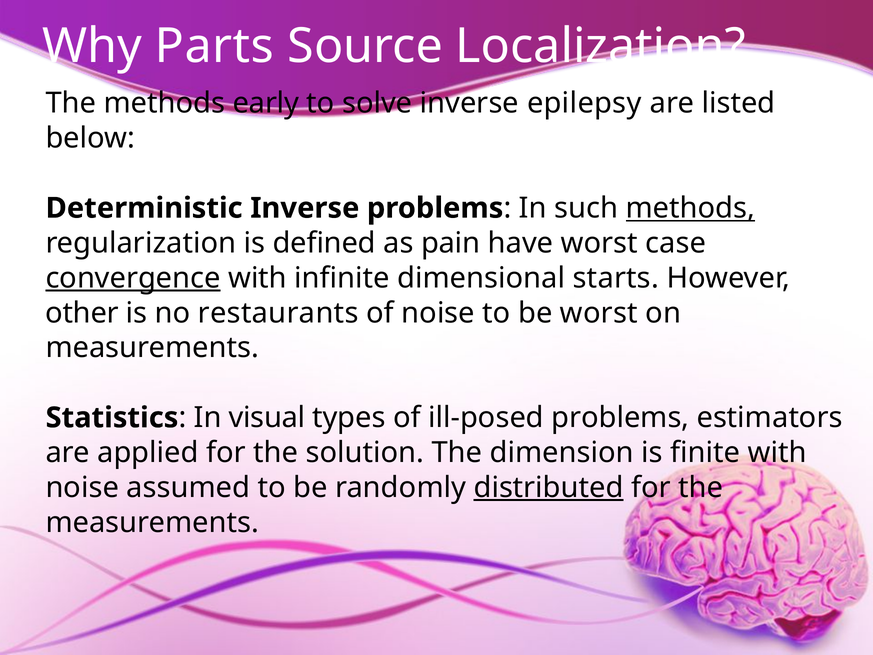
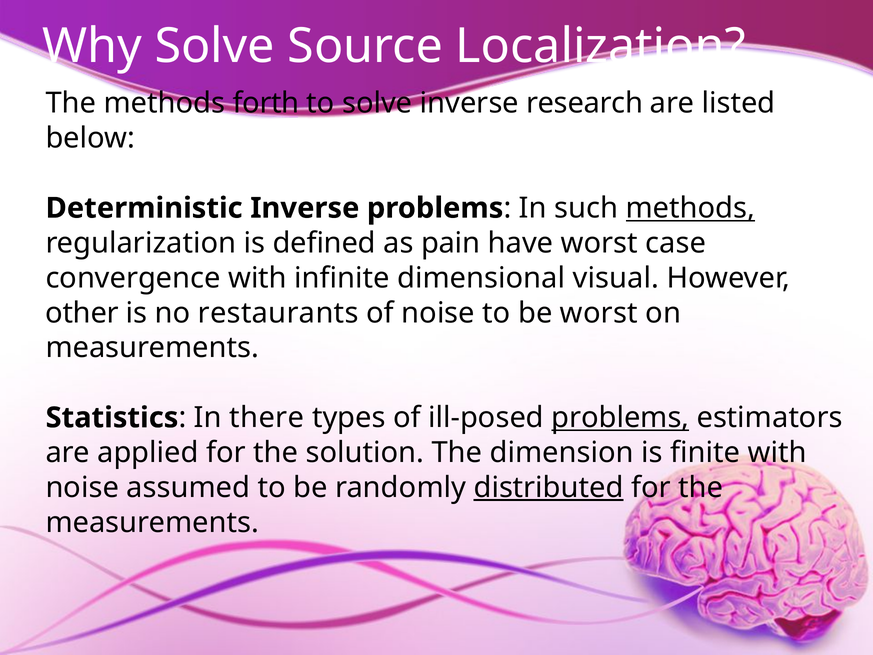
Why Parts: Parts -> Solve
early: early -> forth
epilepsy: epilepsy -> research
convergence underline: present -> none
starts: starts -> visual
visual: visual -> there
problems at (620, 418) underline: none -> present
